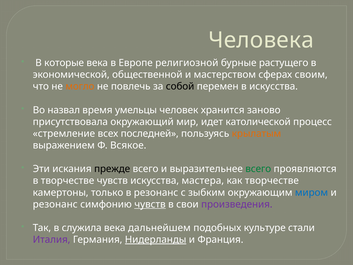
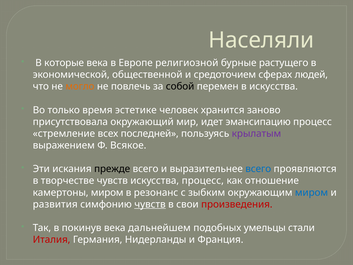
Человека: Человека -> Населяли
мастерством: мастерством -> средоточием
своим: своим -> людей
назвал: назвал -> только
умельцы: умельцы -> эстетике
католической: католической -> эмансипацию
крылатым colour: orange -> purple
всего at (258, 169) colour: green -> blue
искусства мастера: мастера -> процесс
как творчестве: творчестве -> отношение
камертоны только: только -> миром
резонанс at (55, 204): резонанс -> развития
произведения colour: purple -> red
служила: служила -> покинув
культуре: культуре -> умельцы
Италия colour: purple -> red
Нидерланды underline: present -> none
